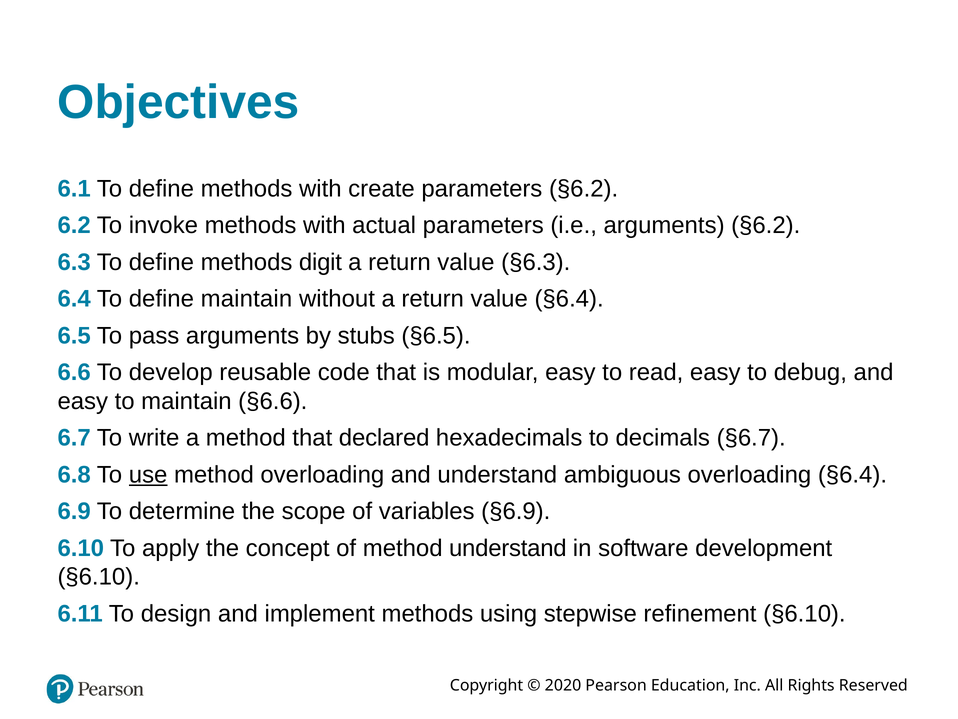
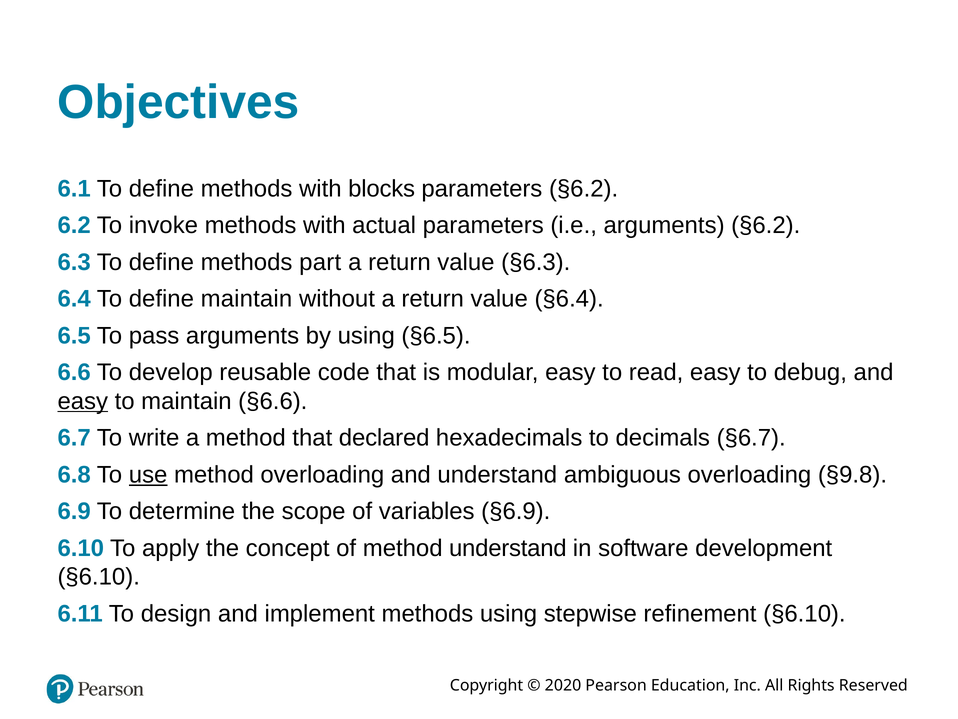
create: create -> blocks
digit: digit -> part
by stubs: stubs -> using
easy at (83, 401) underline: none -> present
overloading §6.4: §6.4 -> §9.8
